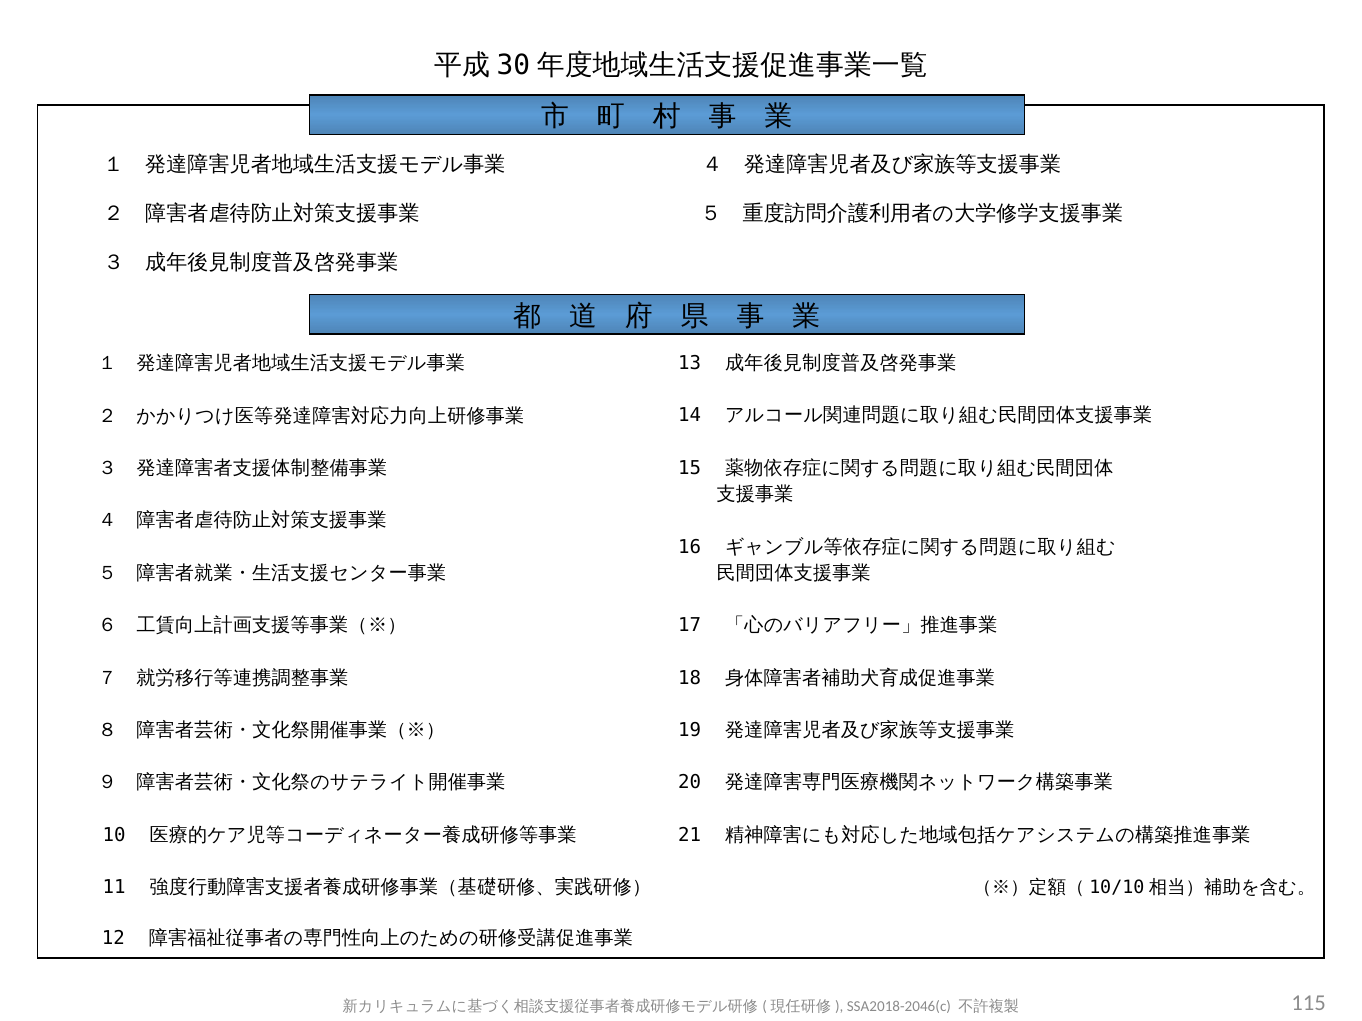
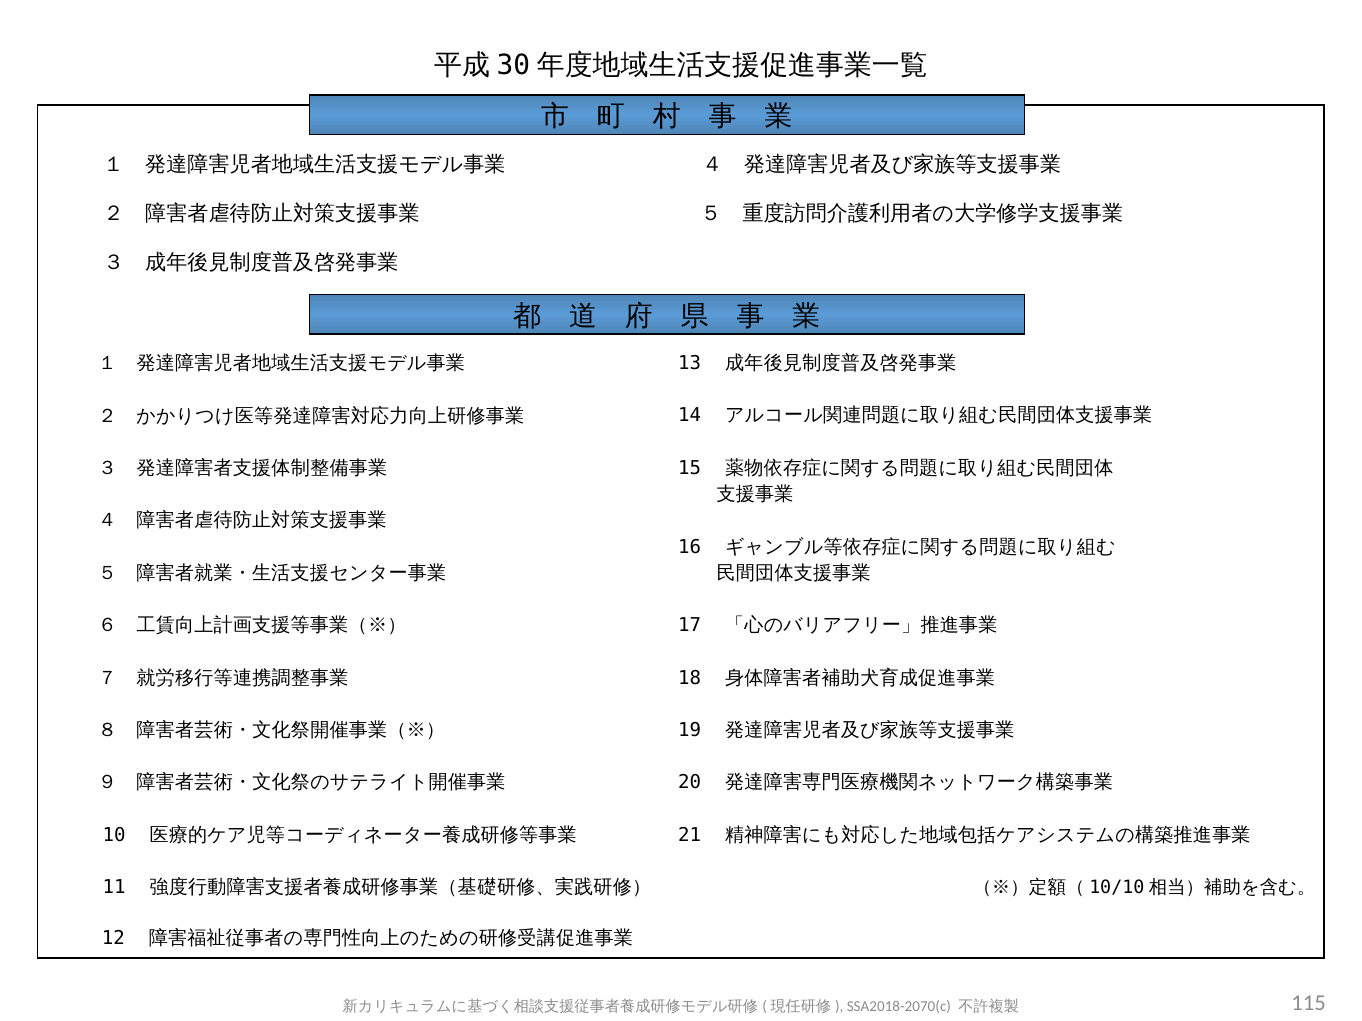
SSA2018-2046(c: SSA2018-2046(c -> SSA2018-2070(c
